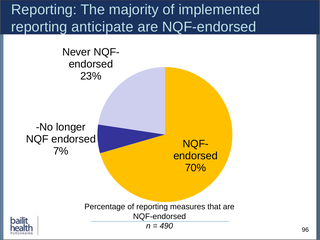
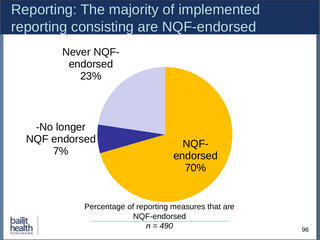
anticipate: anticipate -> consisting
